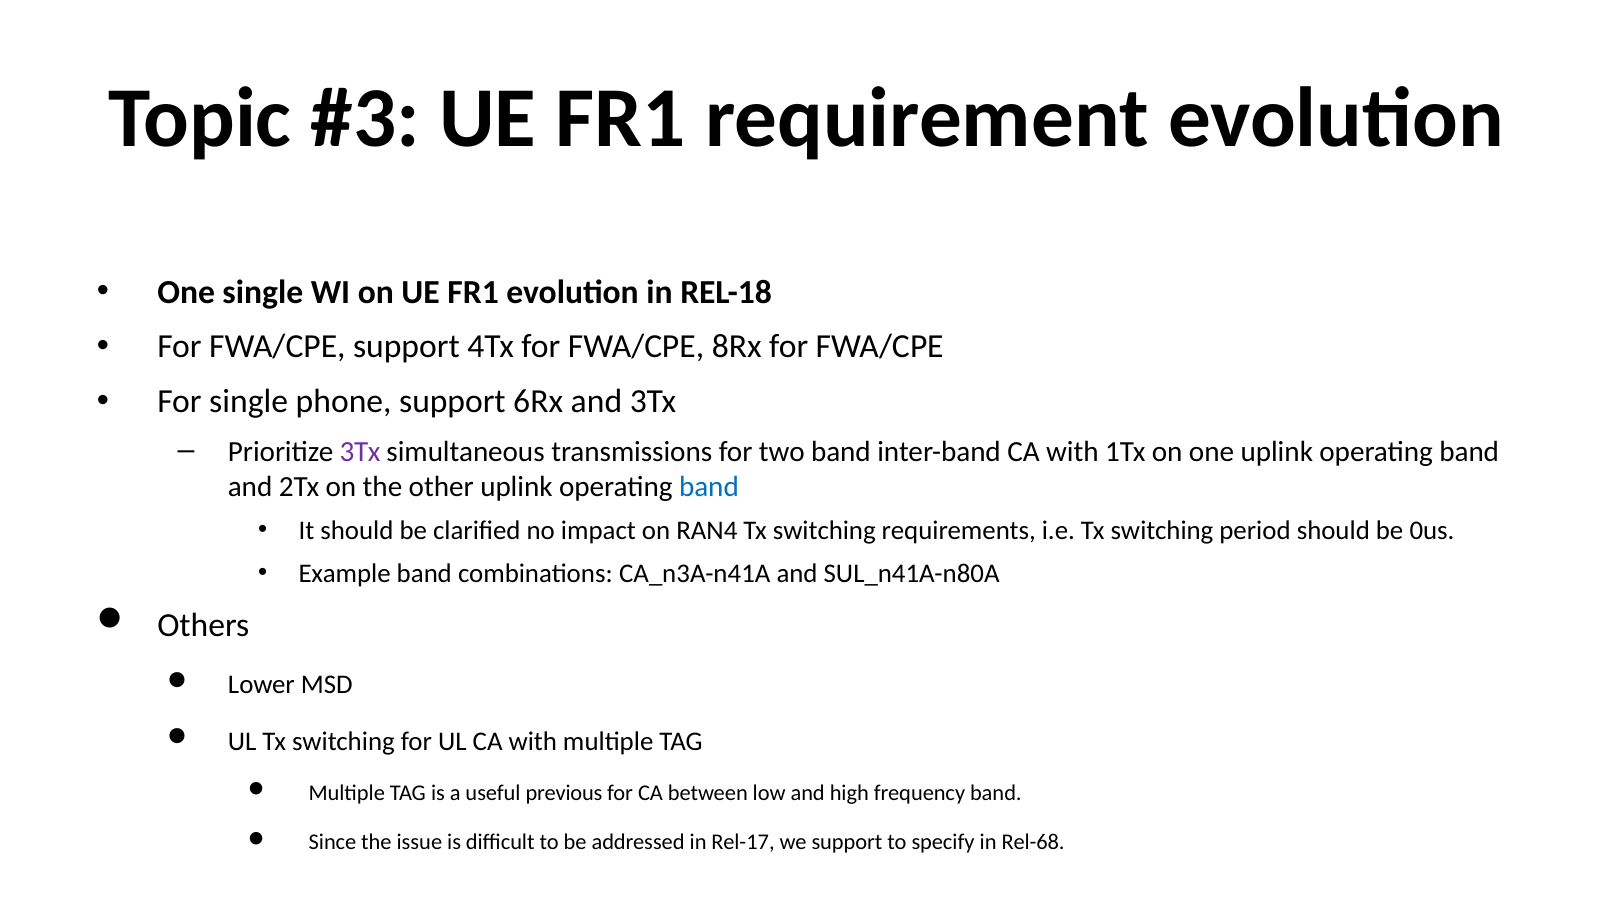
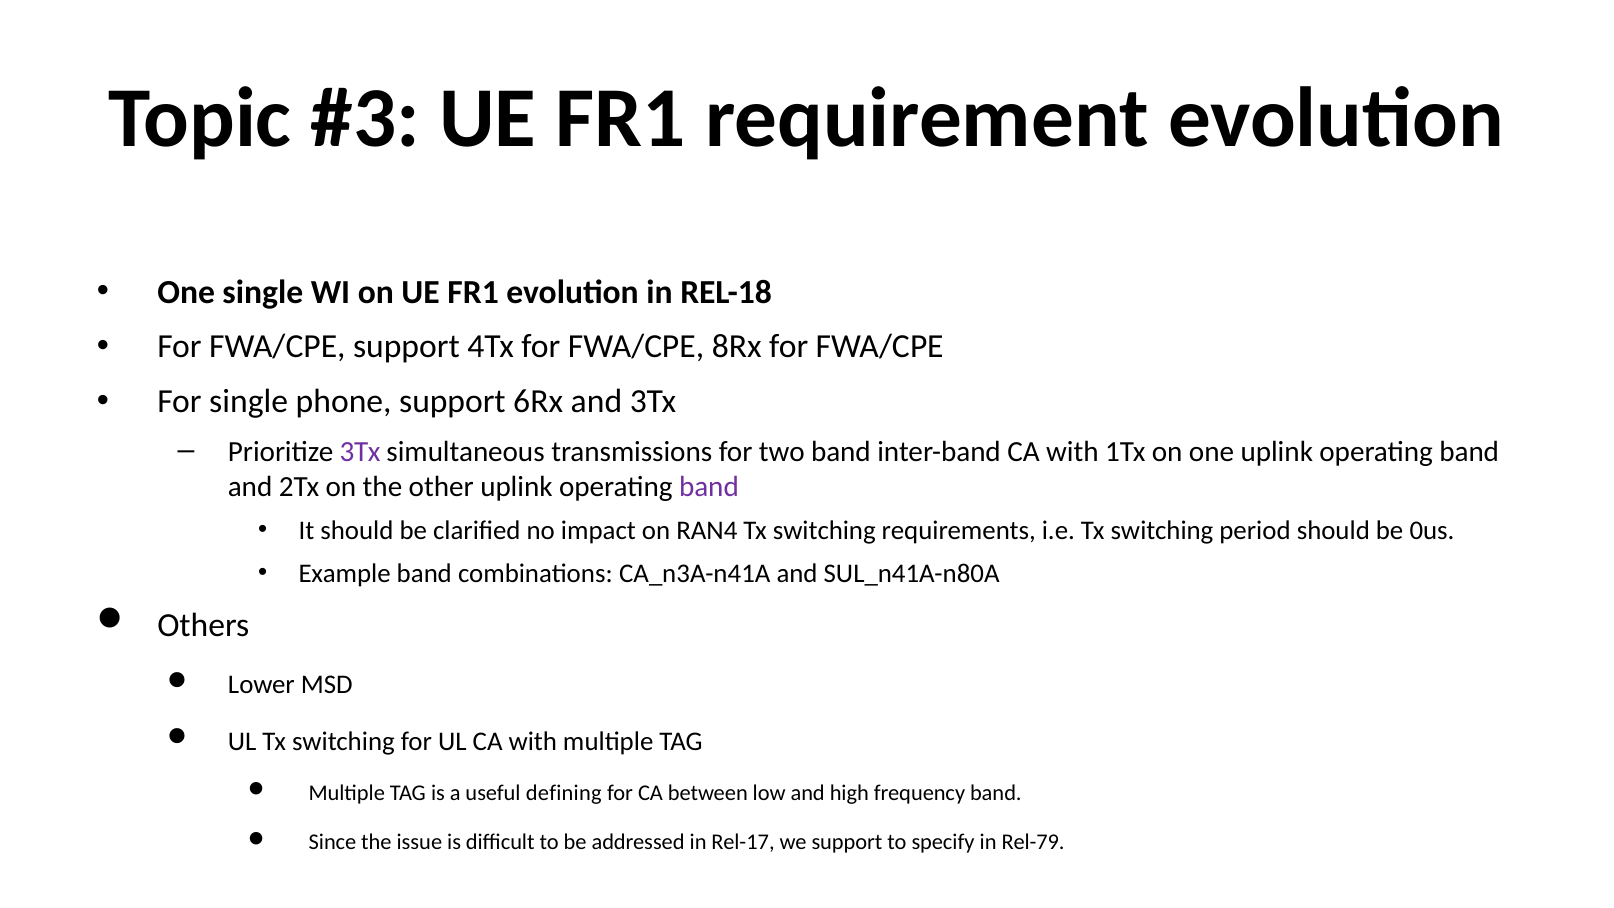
band at (709, 486) colour: blue -> purple
previous: previous -> defining
Rel-68: Rel-68 -> Rel-79
